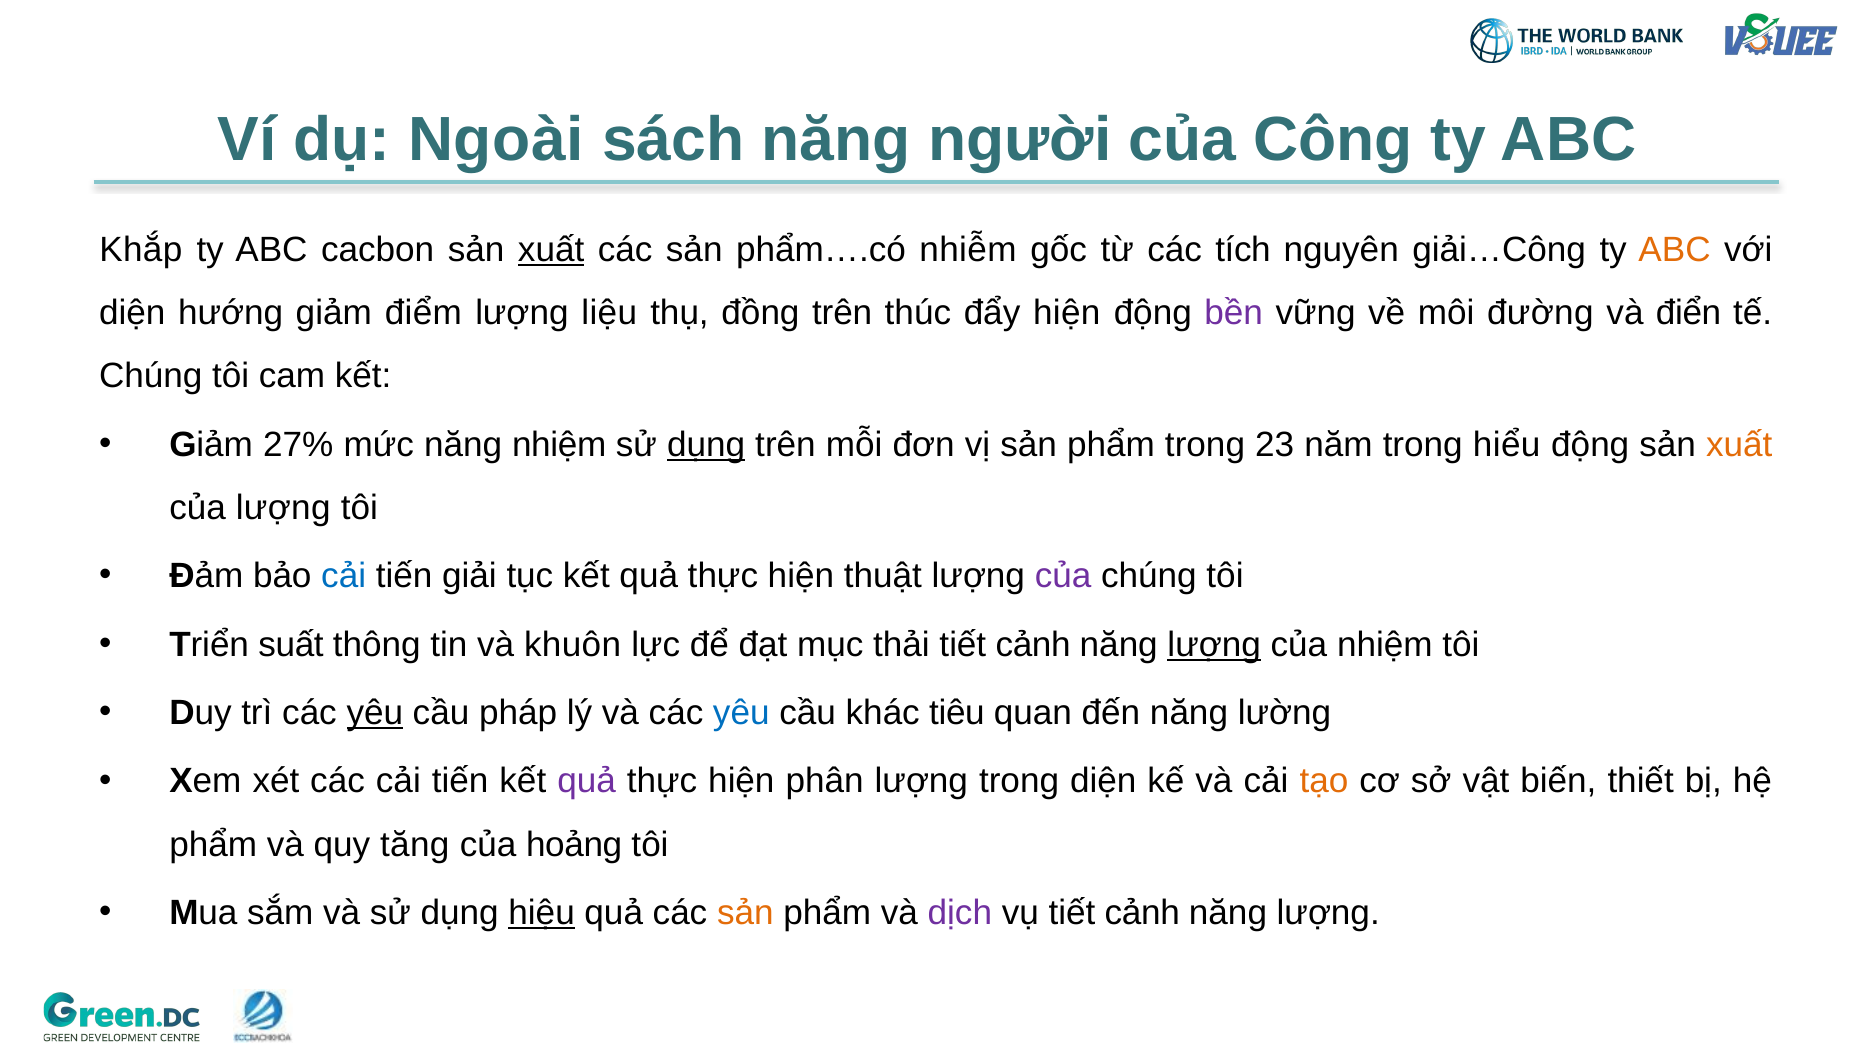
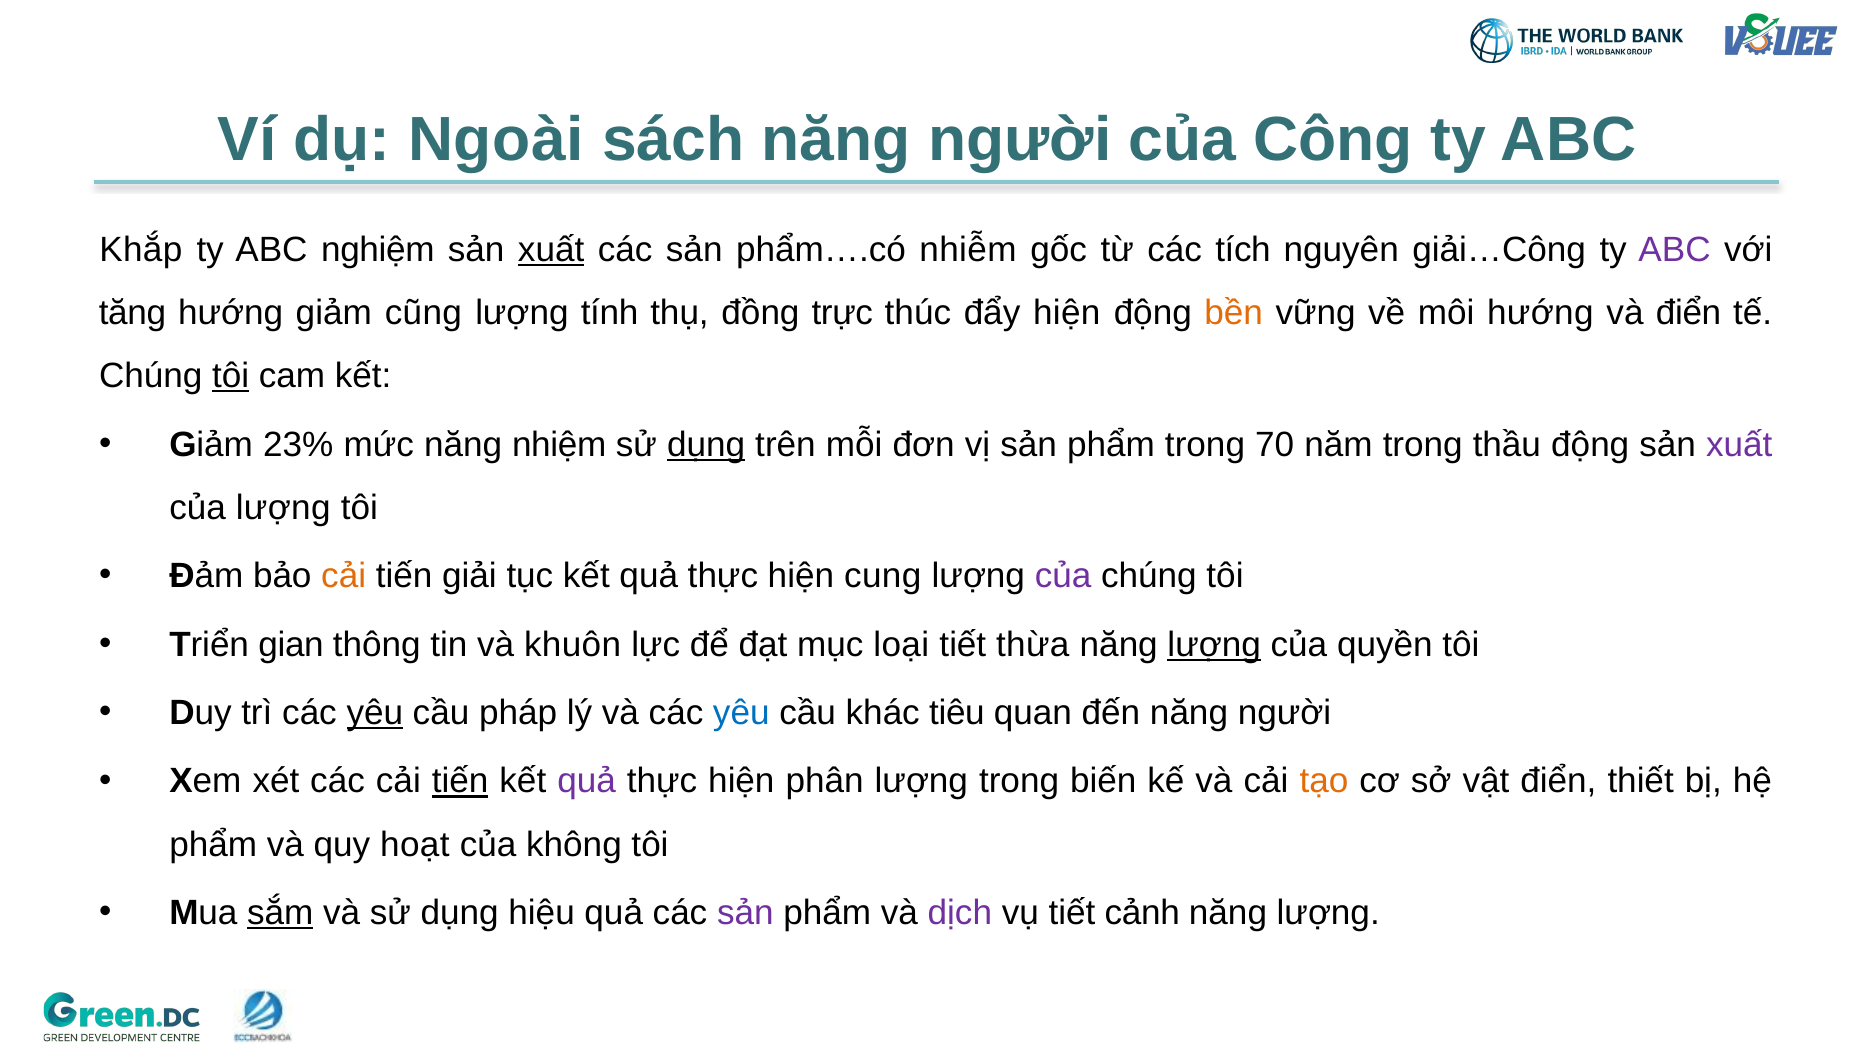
cacbon: cacbon -> nghiệm
ABC at (1675, 250) colour: orange -> purple
diện at (132, 313): diện -> tăng
điểm: điểm -> cũng
liệu: liệu -> tính
đồng trên: trên -> trực
bền colour: purple -> orange
môi đường: đường -> hướng
tôi at (231, 377) underline: none -> present
27%: 27% -> 23%
23: 23 -> 70
hiểu: hiểu -> thầu
xuất at (1739, 445) colour: orange -> purple
cải at (344, 577) colour: blue -> orange
thuật: thuật -> cung
suất: suất -> gian
thải: thải -> loại
cảnh at (1033, 645): cảnh -> thừa
của nhiệm: nhiệm -> quyền
đến năng lường: lường -> người
tiến at (460, 782) underline: none -> present
trong diện: diện -> biến
vật biến: biến -> điển
tăng: tăng -> hoạt
hoảng: hoảng -> không
sắm underline: none -> present
hiệu underline: present -> none
sản at (745, 913) colour: orange -> purple
